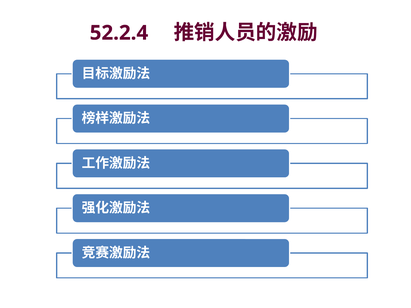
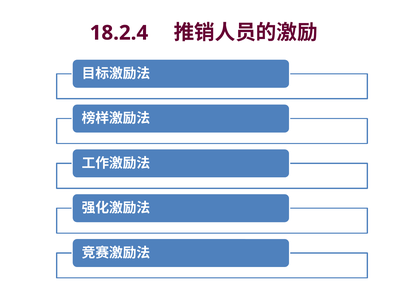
52.2.4: 52.2.4 -> 18.2.4
